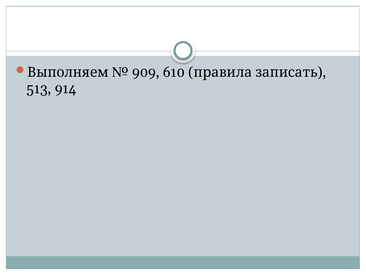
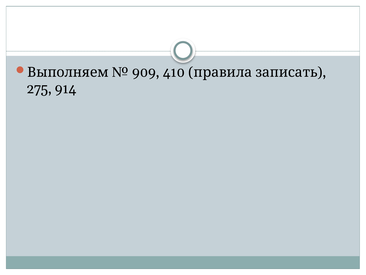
610: 610 -> 410
513: 513 -> 275
